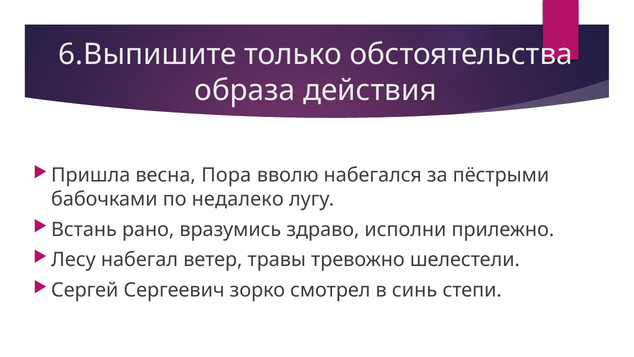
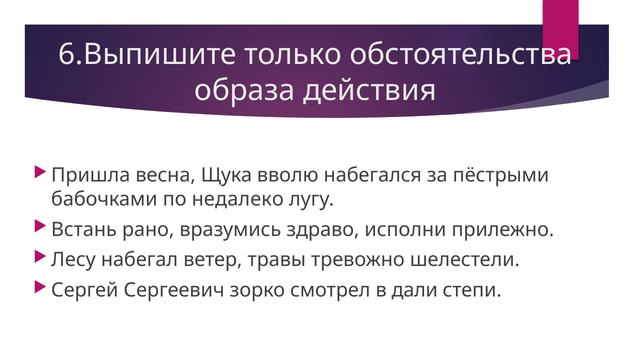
Пора: Пора -> Щука
синь: синь -> дали
